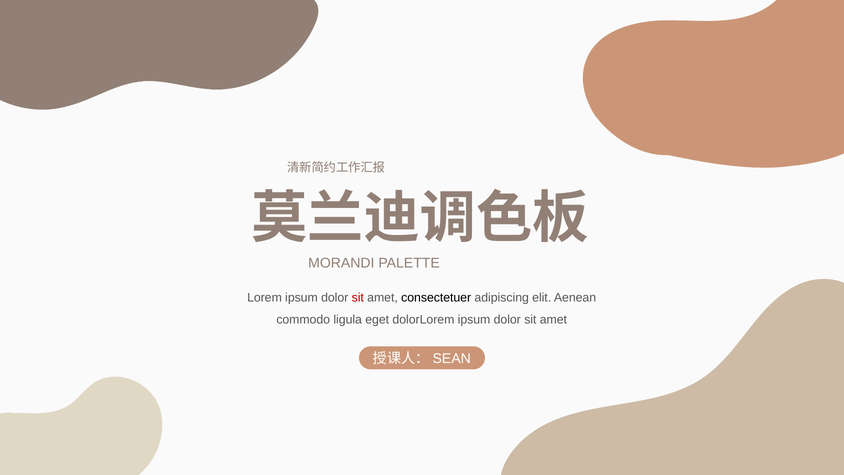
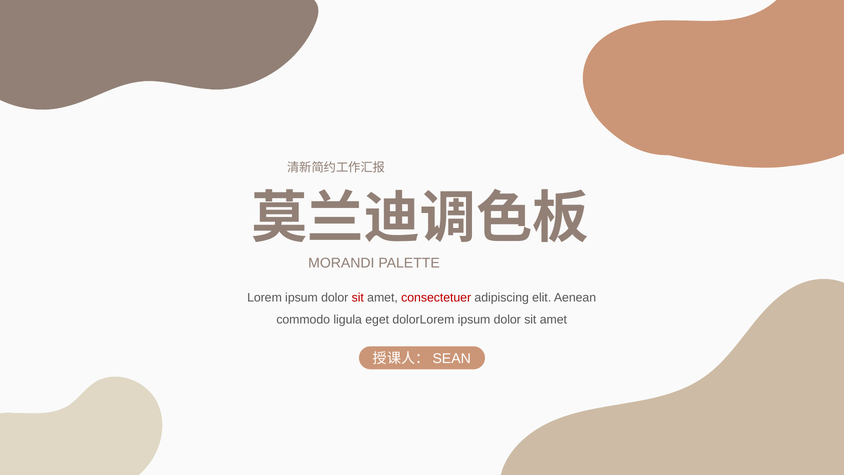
consectetuer colour: black -> red
